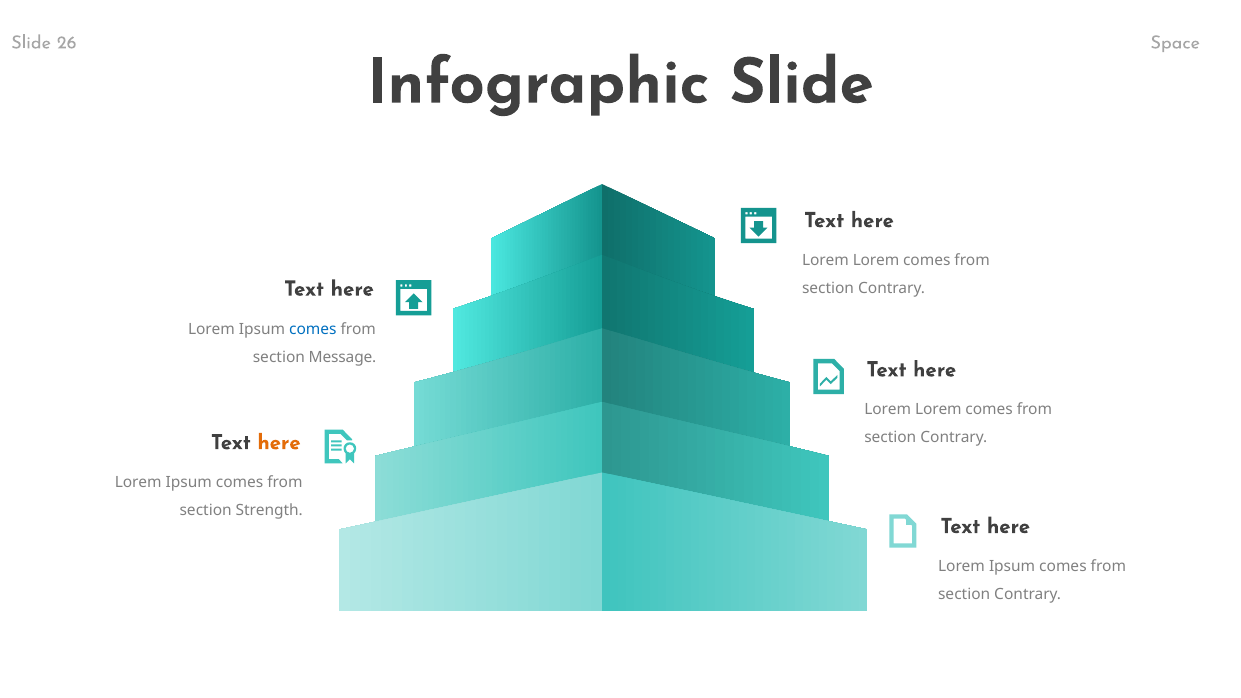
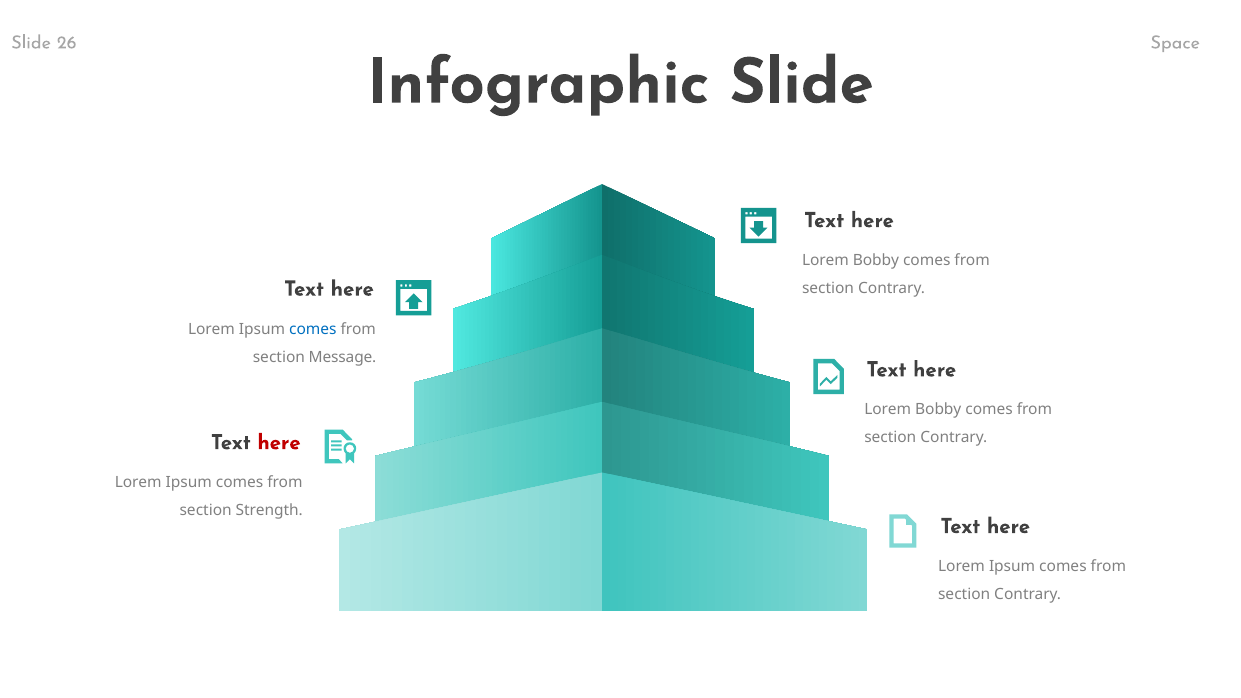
Lorem at (876, 261): Lorem -> Bobby
Lorem at (938, 410): Lorem -> Bobby
here at (279, 442) colour: orange -> red
